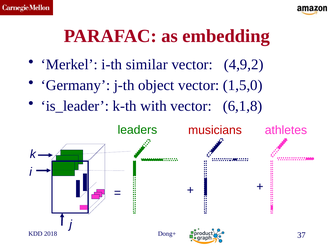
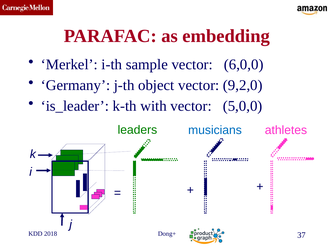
similar: similar -> sample
4,9,2: 4,9,2 -> 6,0,0
1,5,0: 1,5,0 -> 9,2,0
6,1,8: 6,1,8 -> 5,0,0
musicians colour: red -> blue
